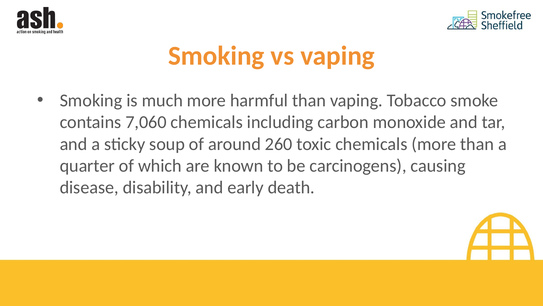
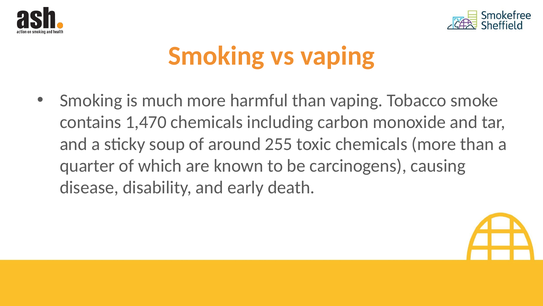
7,060: 7,060 -> 1,470
260: 260 -> 255
